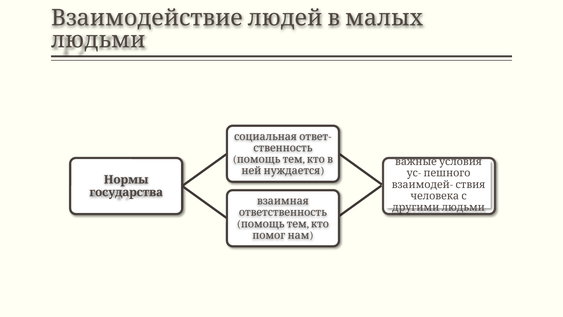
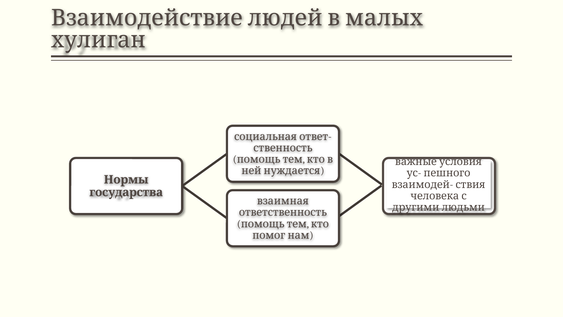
людьми: людьми -> хулиган
